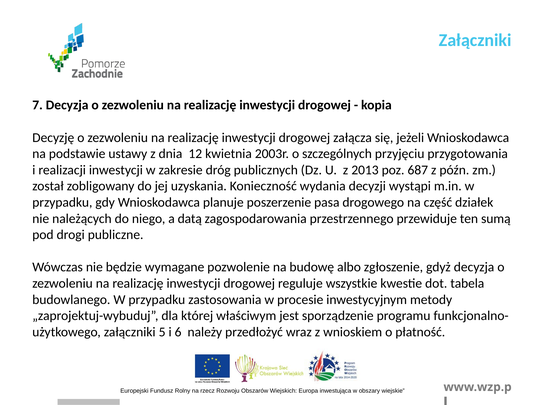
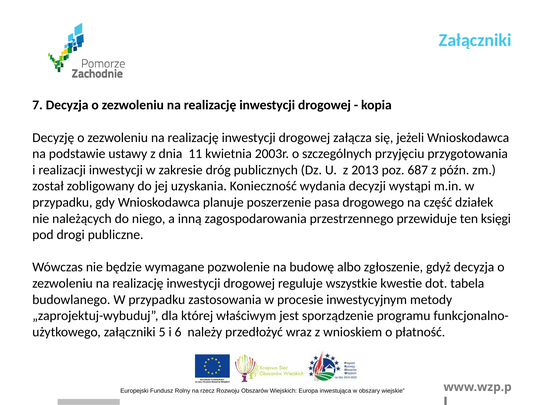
12: 12 -> 11
datą: datą -> inną
sumą: sumą -> księgi
